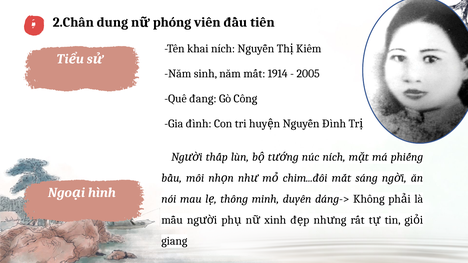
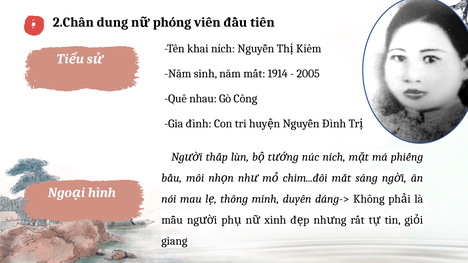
đang: đang -> nhau
